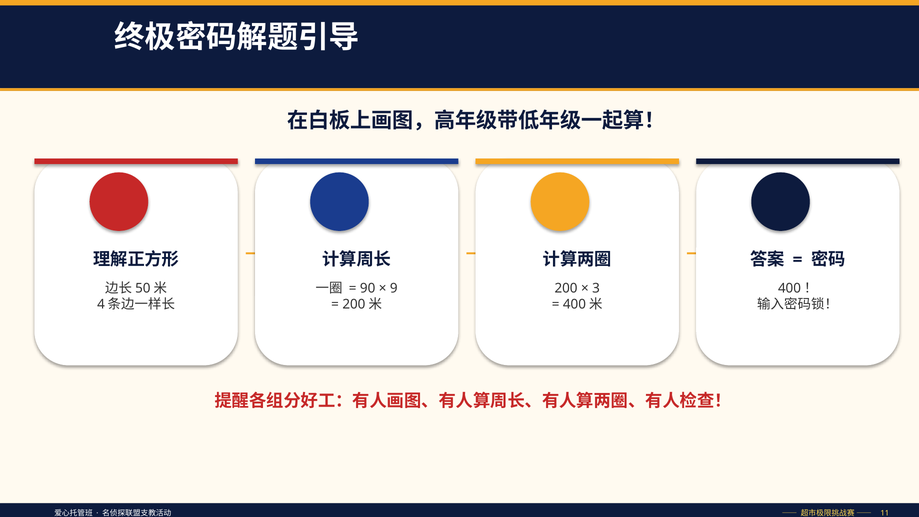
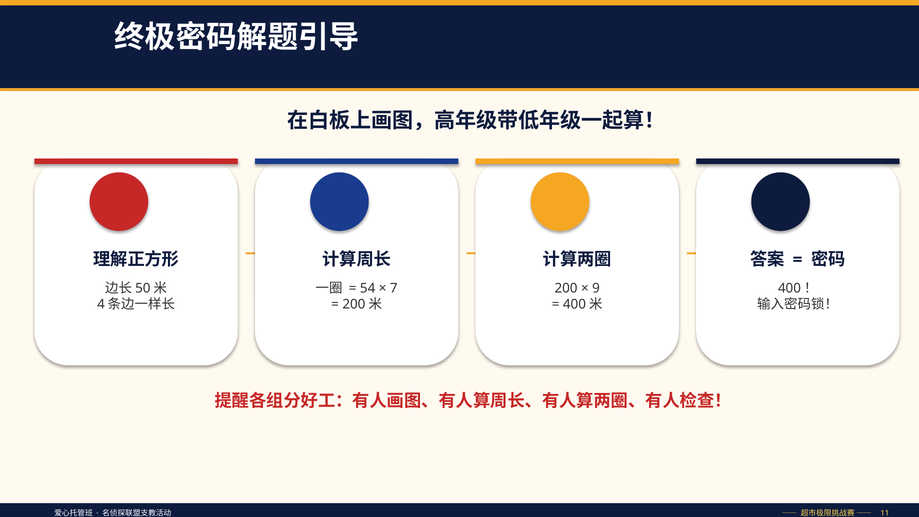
90: 90 -> 54
9: 9 -> 7
3: 3 -> 9
